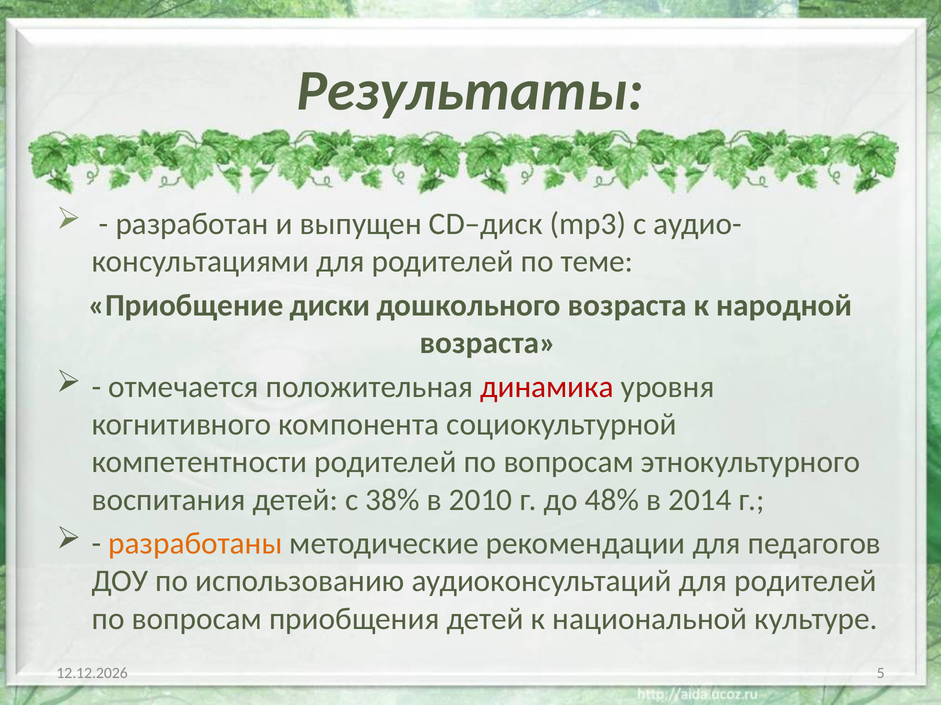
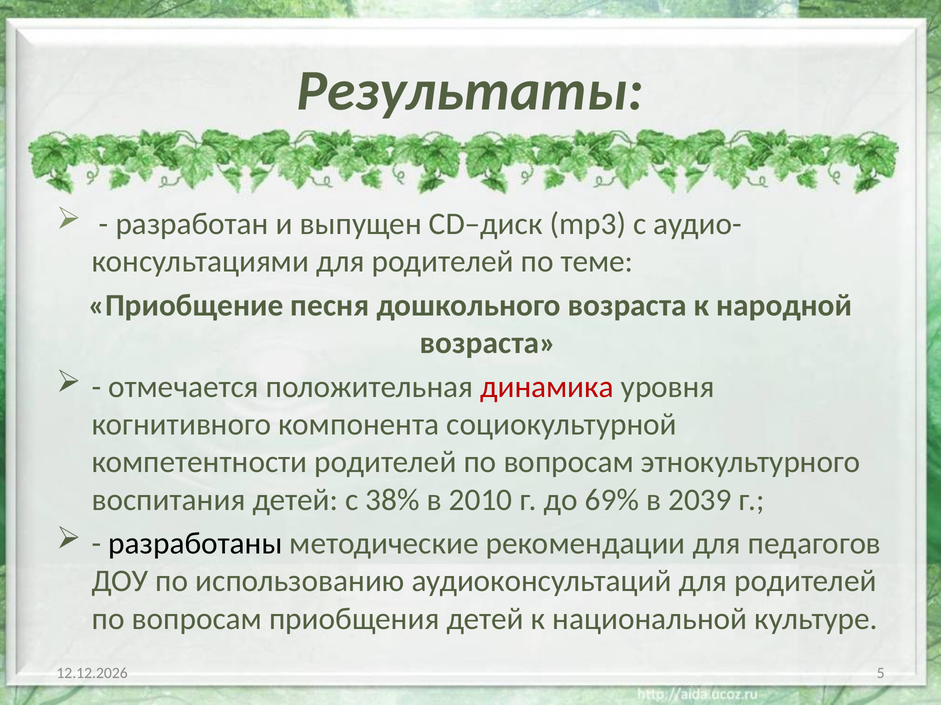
диски: диски -> песня
48%: 48% -> 69%
2014: 2014 -> 2039
разработаны colour: orange -> black
